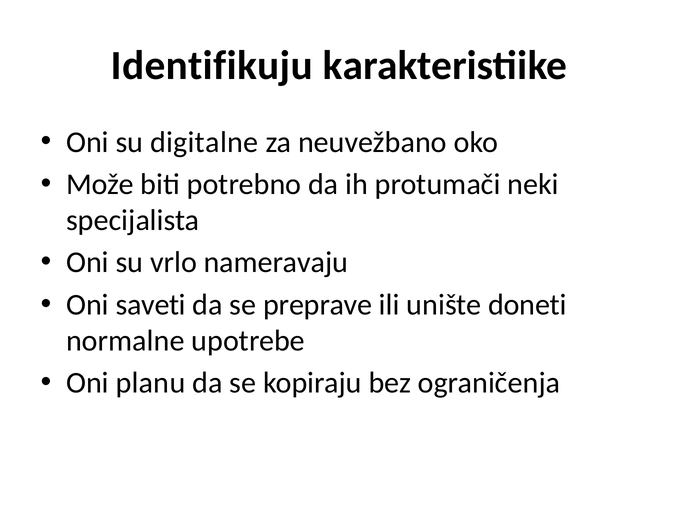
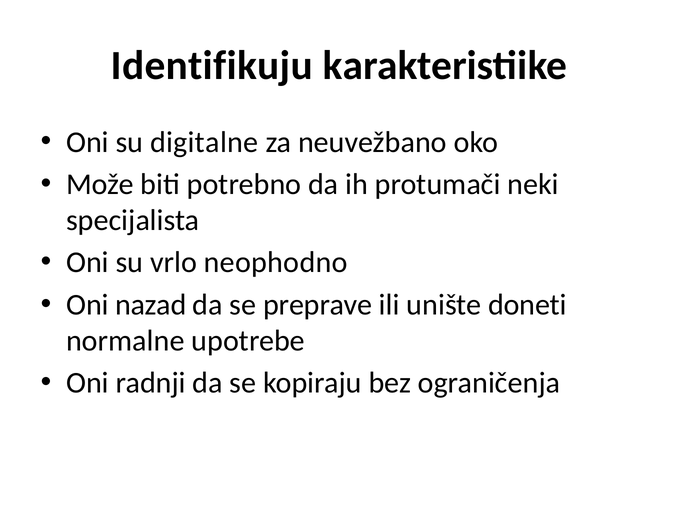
nameravaju: nameravaju -> neophodno
saveti: saveti -> nazad
planu: planu -> radnji
